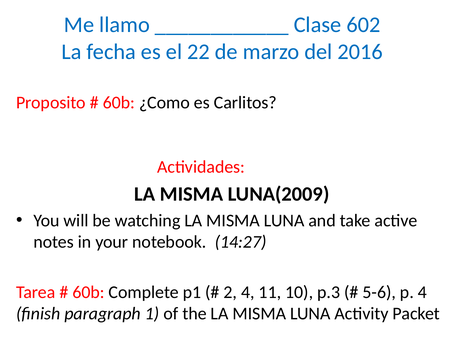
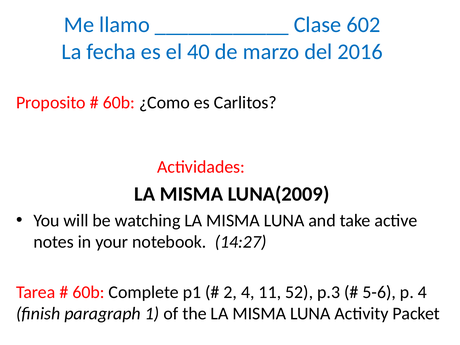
22: 22 -> 40
10: 10 -> 52
